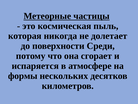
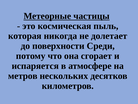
формы: формы -> метров
